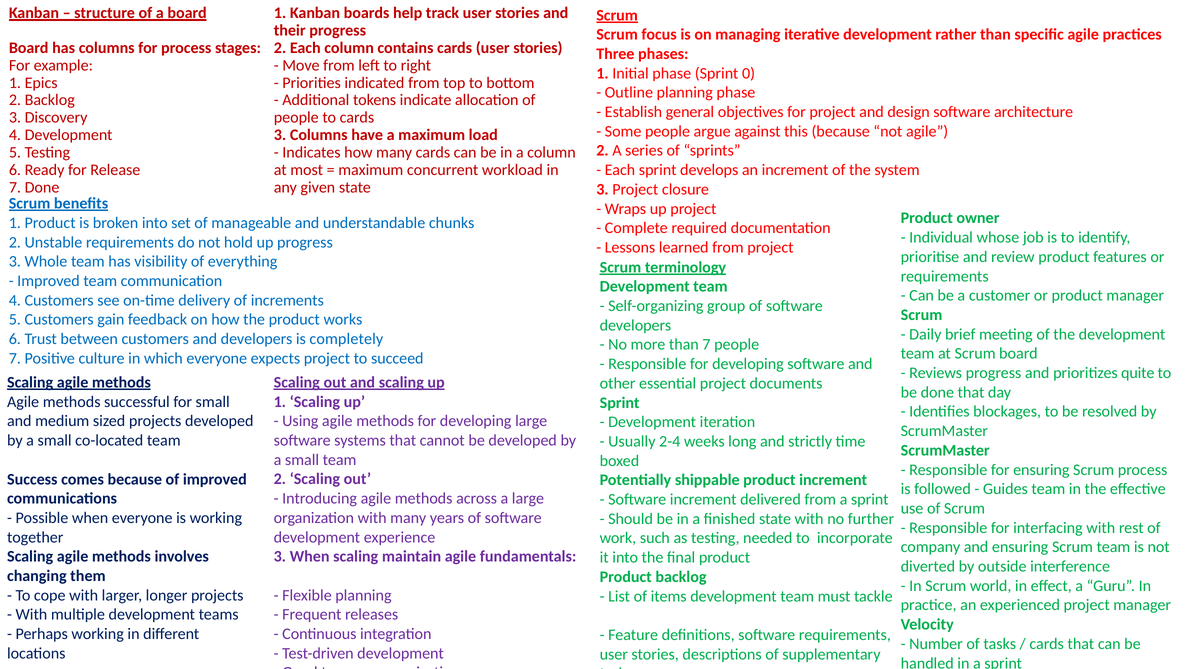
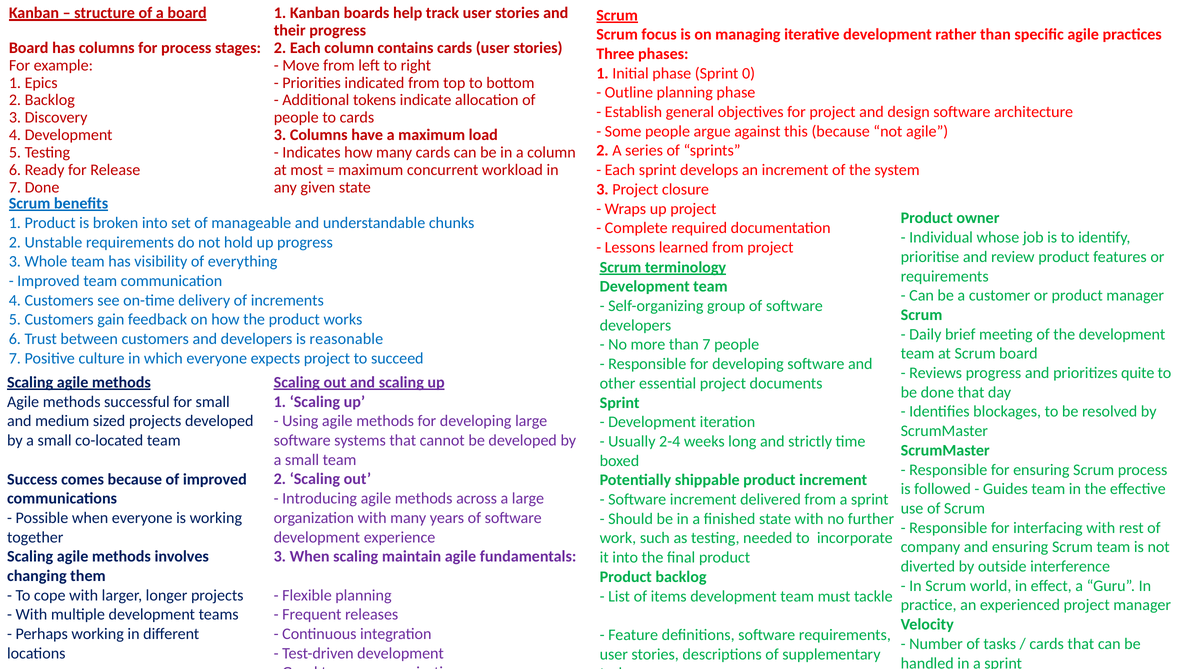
completely: completely -> reasonable
